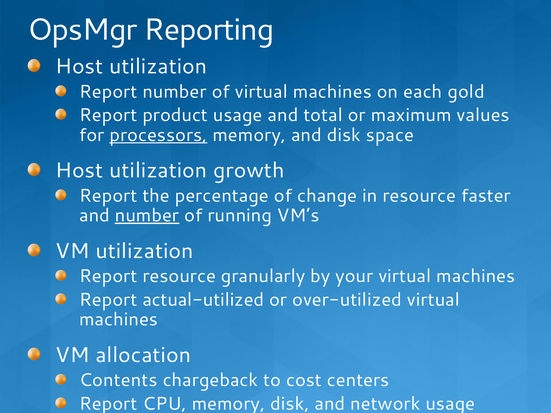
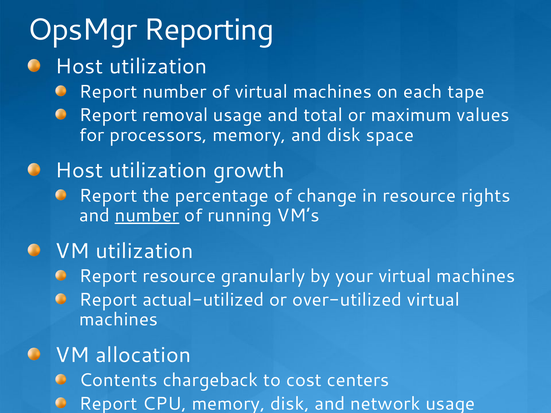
gold: gold -> tape
product: product -> removal
processors underline: present -> none
faster: faster -> rights
